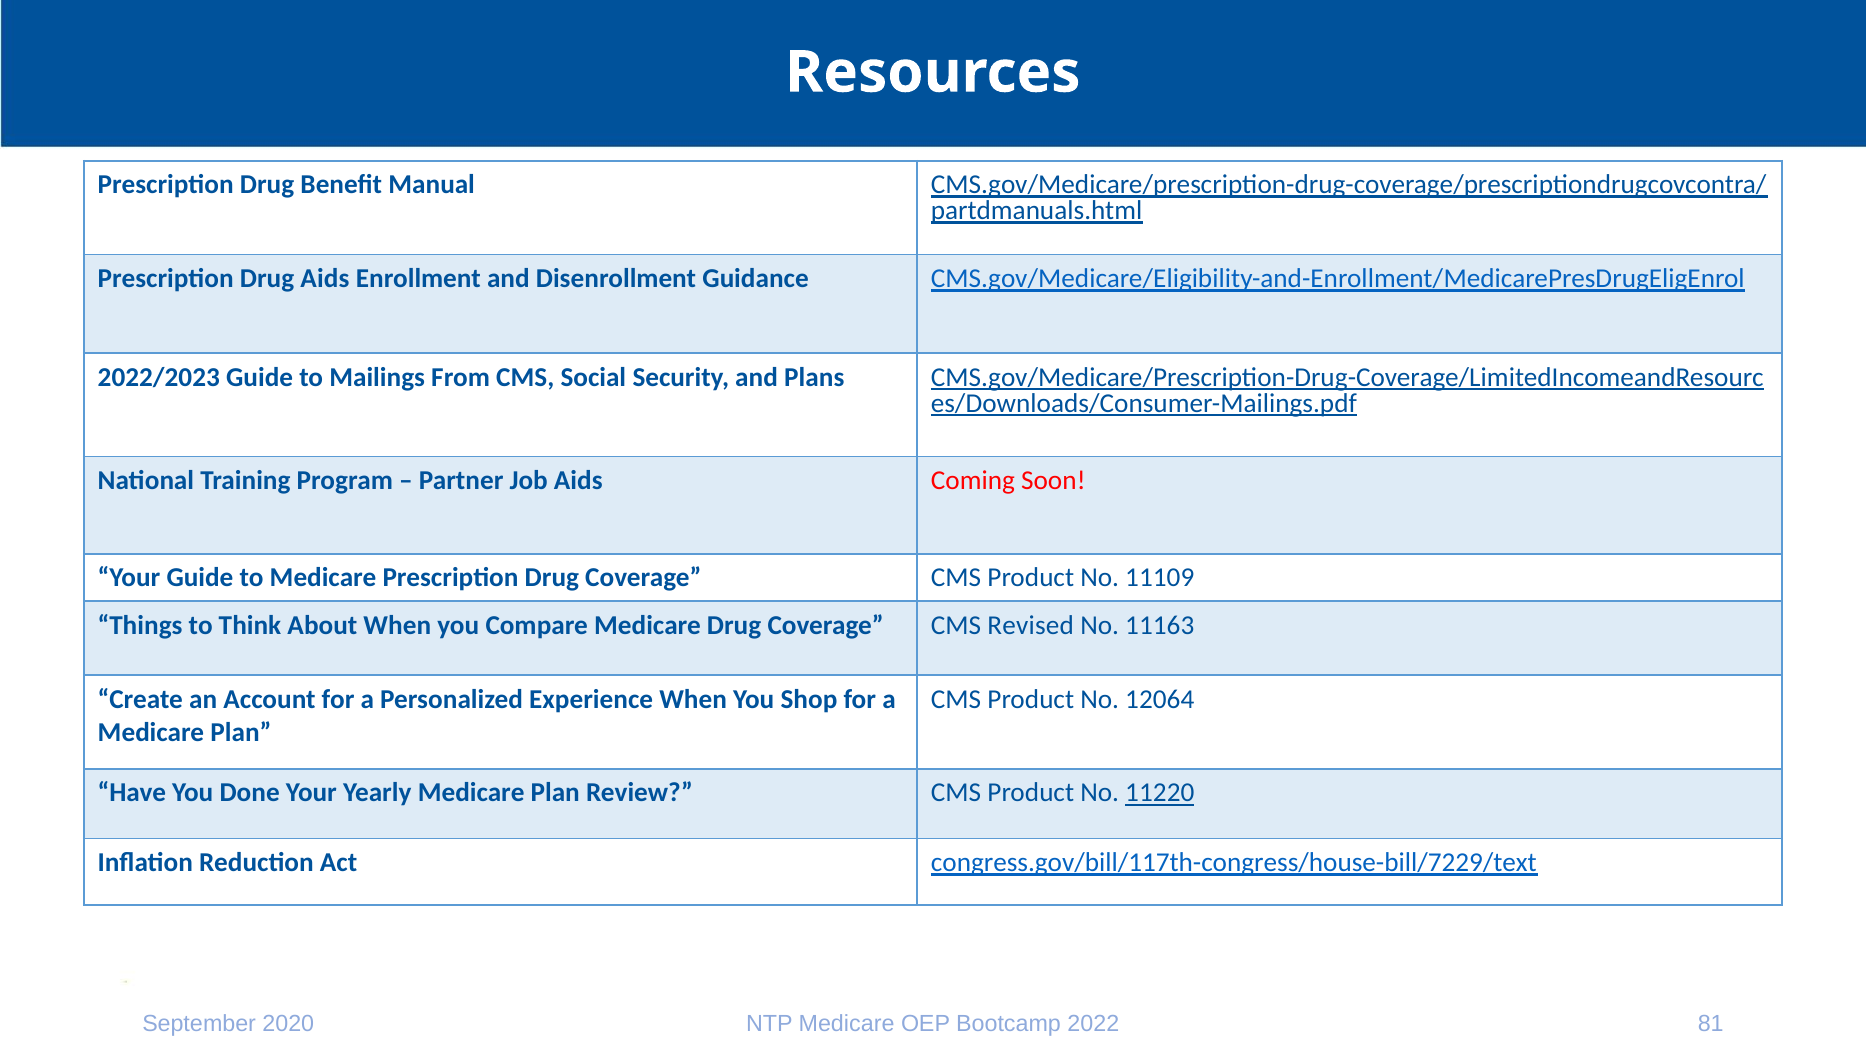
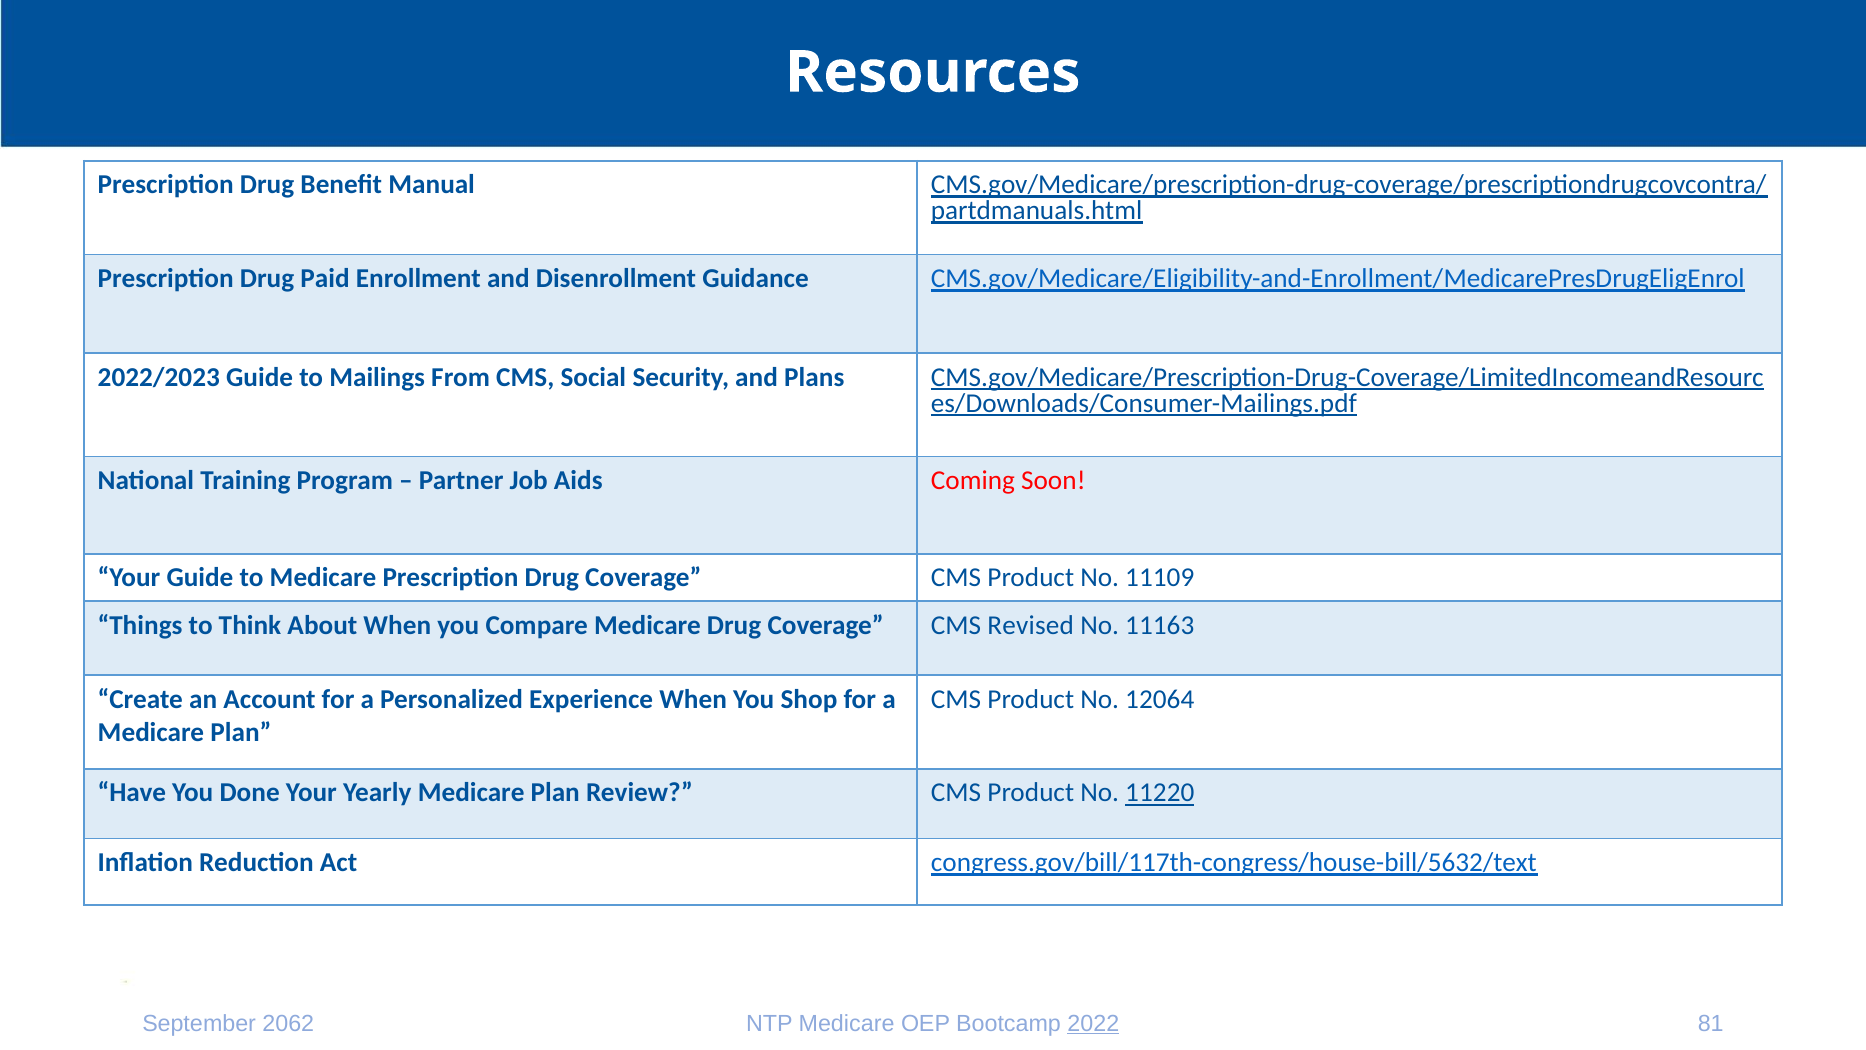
Drug Aids: Aids -> Paid
congress.gov/bill/117th-congress/house-bill/7229/text: congress.gov/bill/117th-congress/house-bill/7229/text -> congress.gov/bill/117th-congress/house-bill/5632/text
2020: 2020 -> 2062
2022 underline: none -> present
